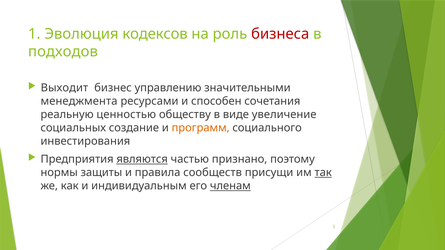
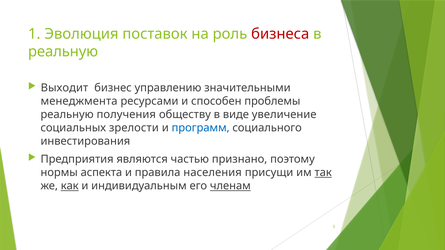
кодексов: кодексов -> поставок
подходов at (63, 52): подходов -> реальную
сочетания: сочетания -> проблемы
ценностью: ценностью -> получения
создание: создание -> зрелости
программ colour: orange -> blue
являются underline: present -> none
защиты: защиты -> аспекта
сообществ: сообществ -> населения
как underline: none -> present
